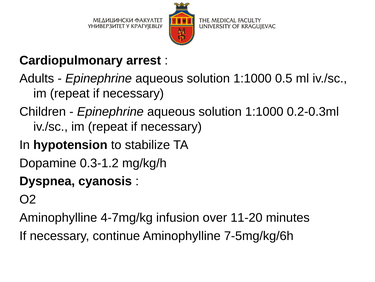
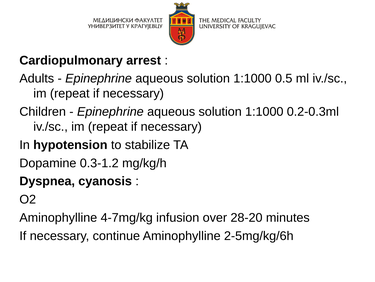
11-20: 11-20 -> 28-20
7-5mg/kg/6h: 7-5mg/kg/6h -> 2-5mg/kg/6h
